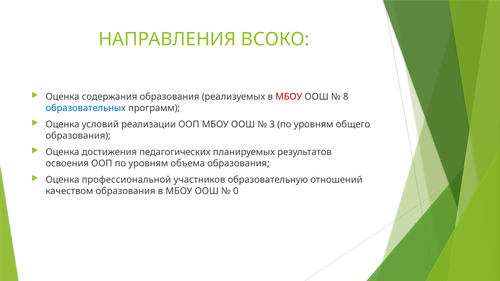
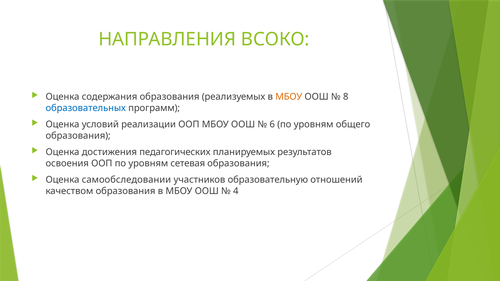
МБОУ at (289, 97) colour: red -> orange
3: 3 -> 6
объема: объема -> сетевая
профессиональной: профессиональной -> самообследовании
0: 0 -> 4
